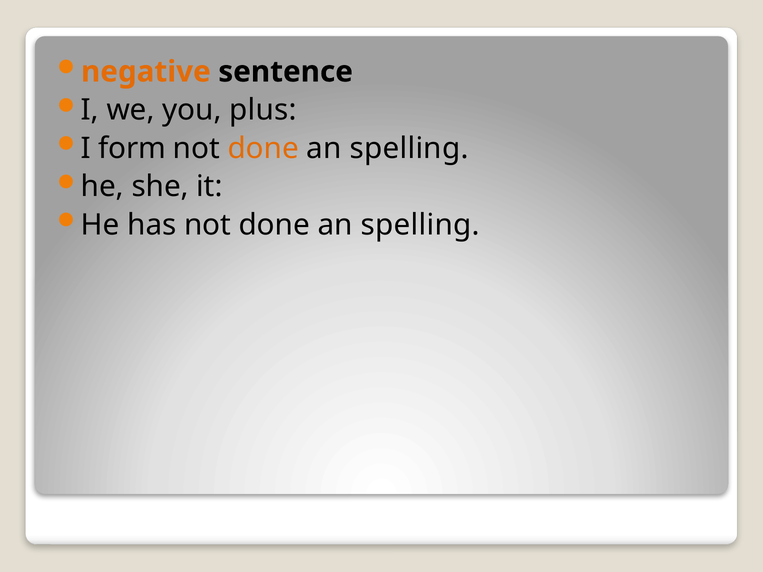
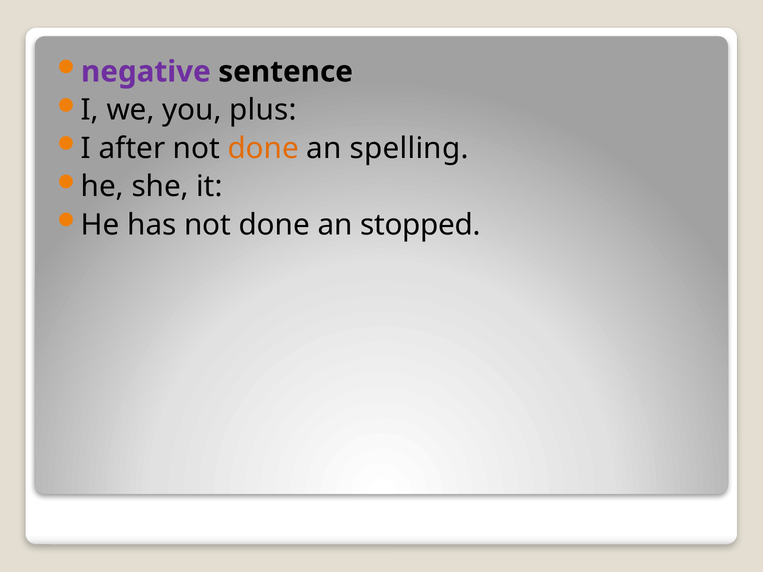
negative colour: orange -> purple
form: form -> after
spelling at (420, 225): spelling -> stopped
